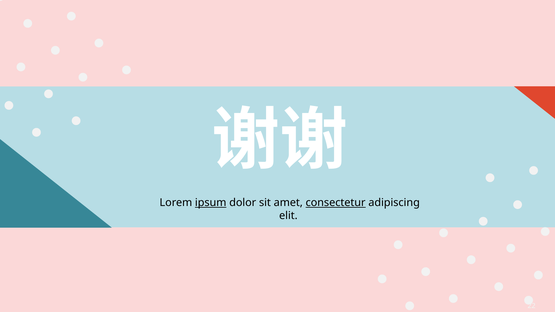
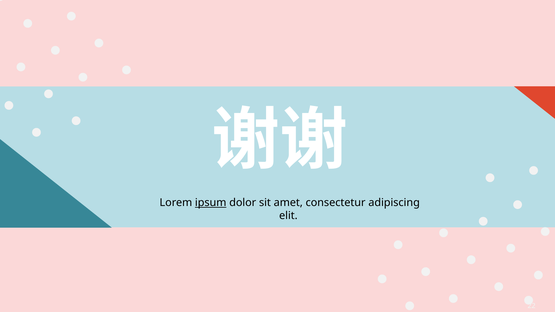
consectetur underline: present -> none
